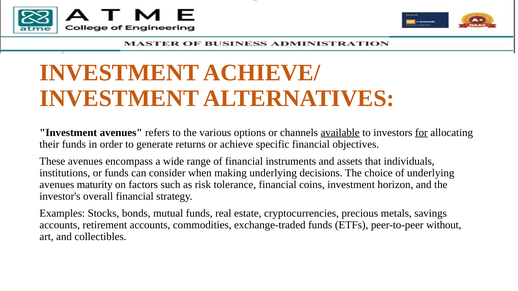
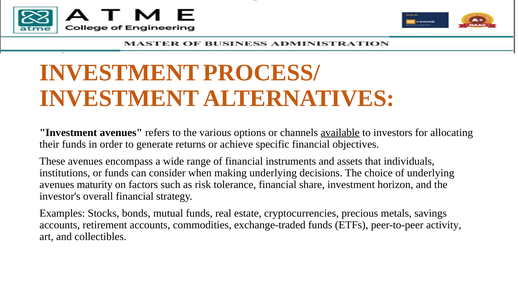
ACHIEVE/: ACHIEVE/ -> PROCESS/
for underline: present -> none
coins: coins -> share
without: without -> activity
